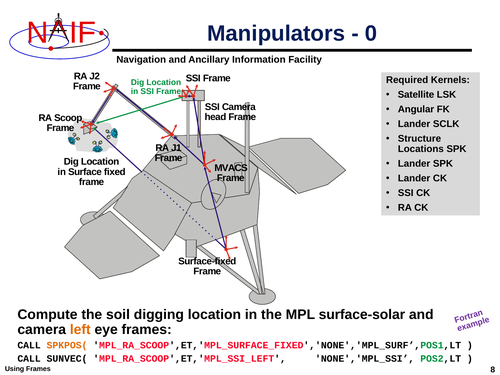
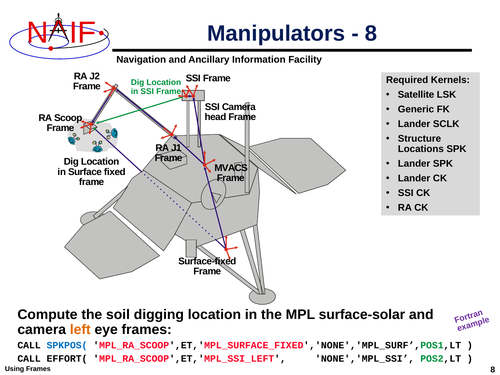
0 at (371, 33): 0 -> 8
Angular: Angular -> Generic
SPKPOS( colour: orange -> blue
SUNVEC(: SUNVEC( -> EFFORT(
